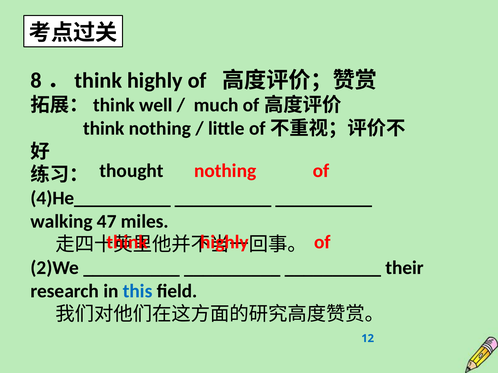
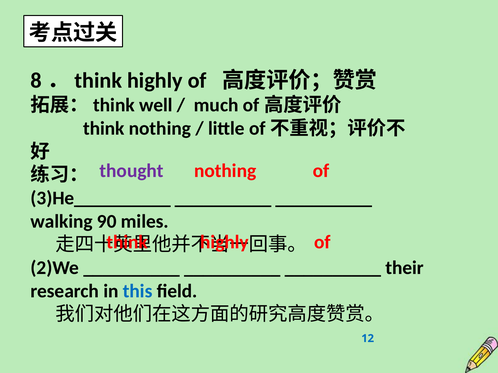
thought colour: black -> purple
4)He__________: 4)He__________ -> 3)He__________
47: 47 -> 90
